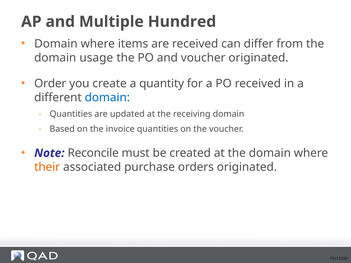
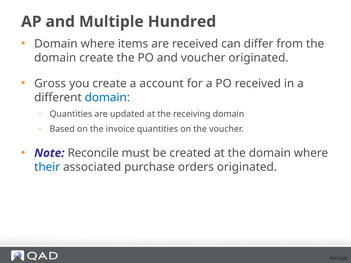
domain usage: usage -> create
Order: Order -> Gross
quantity: quantity -> account
their colour: orange -> blue
